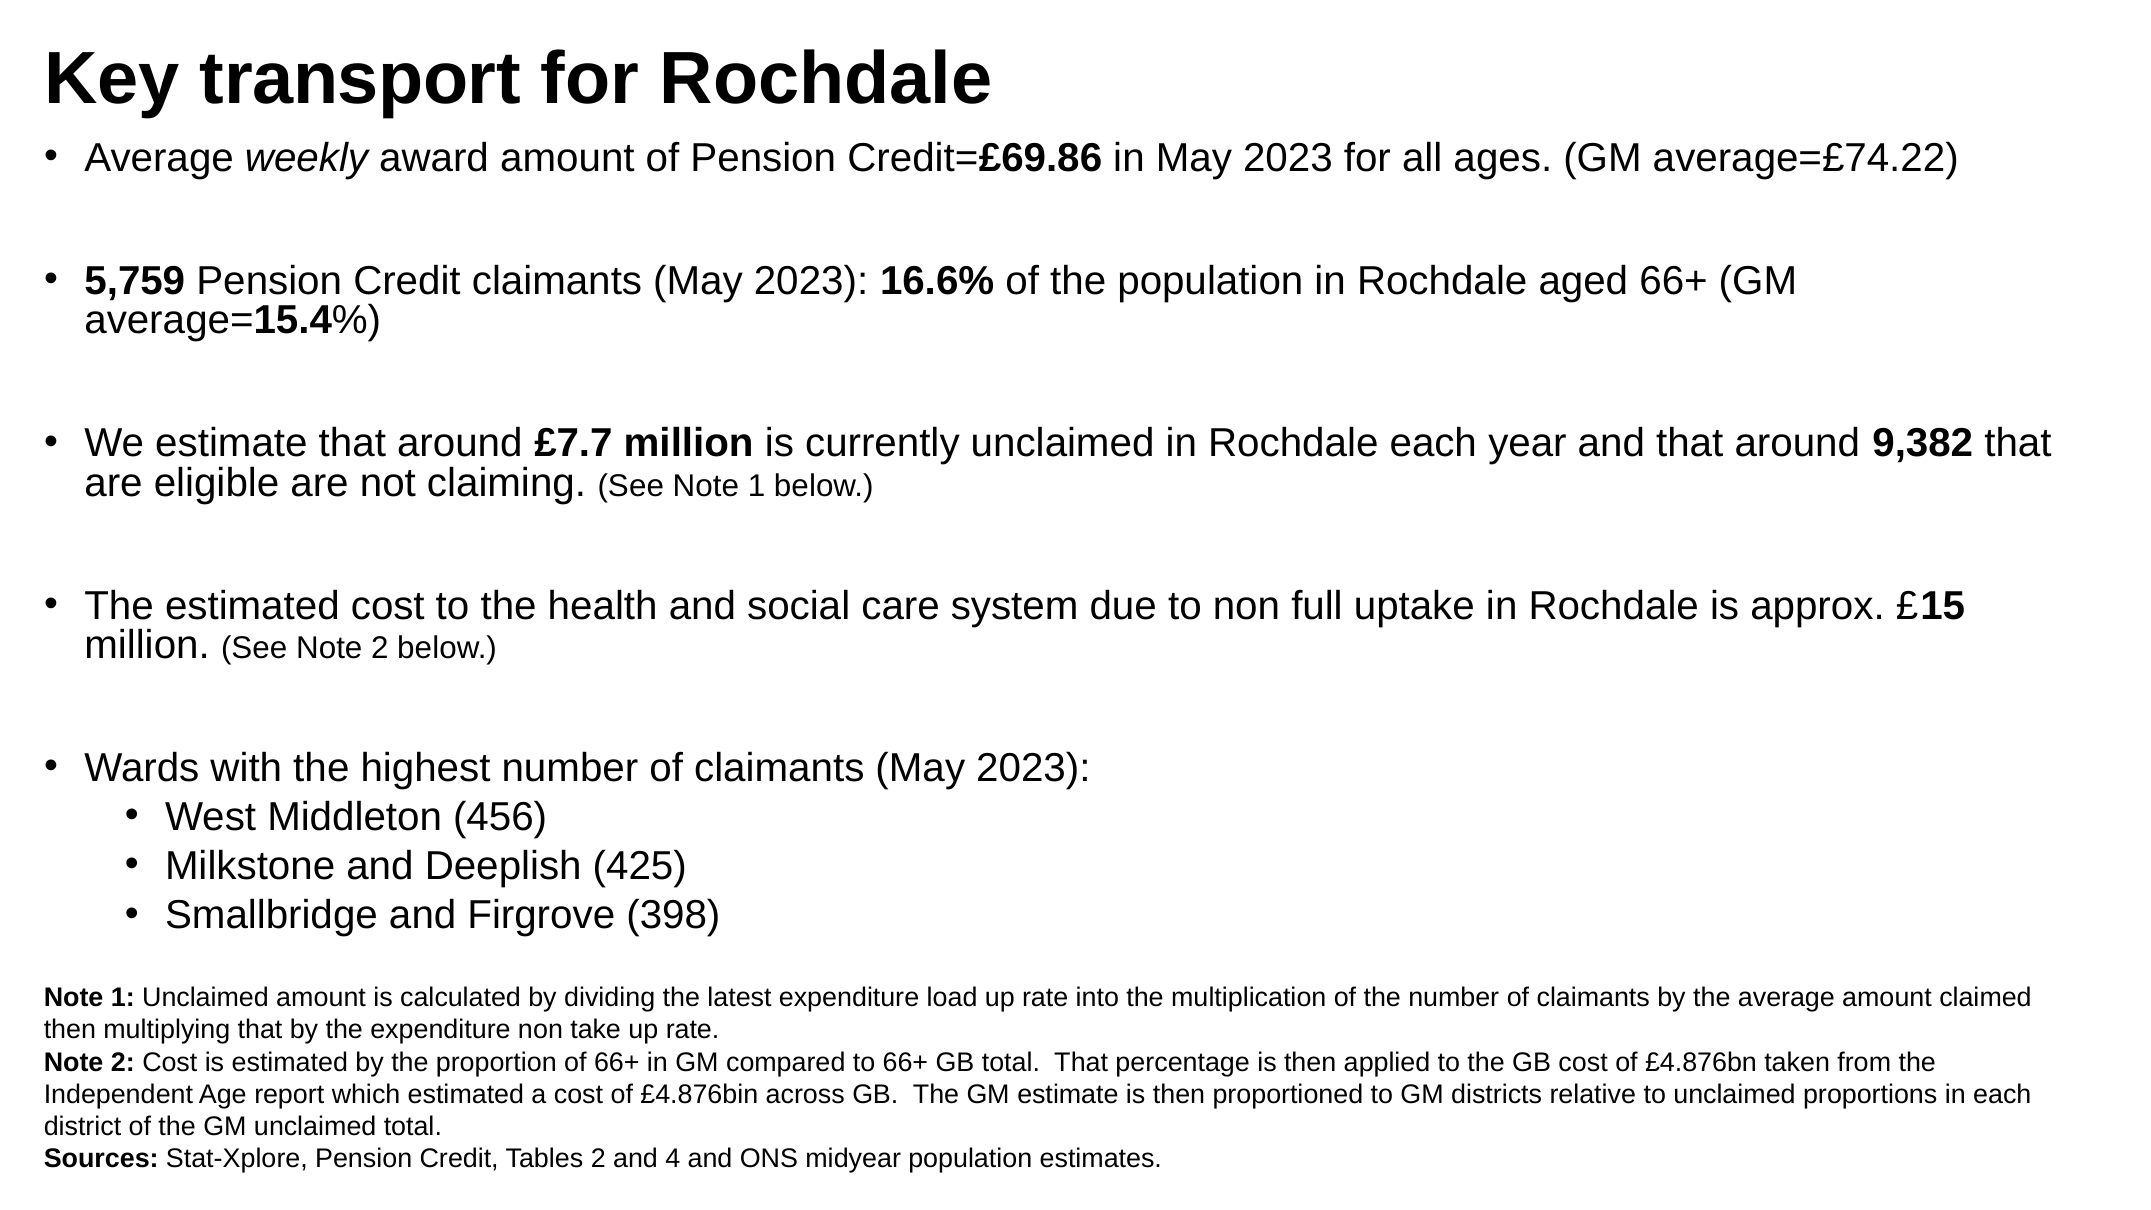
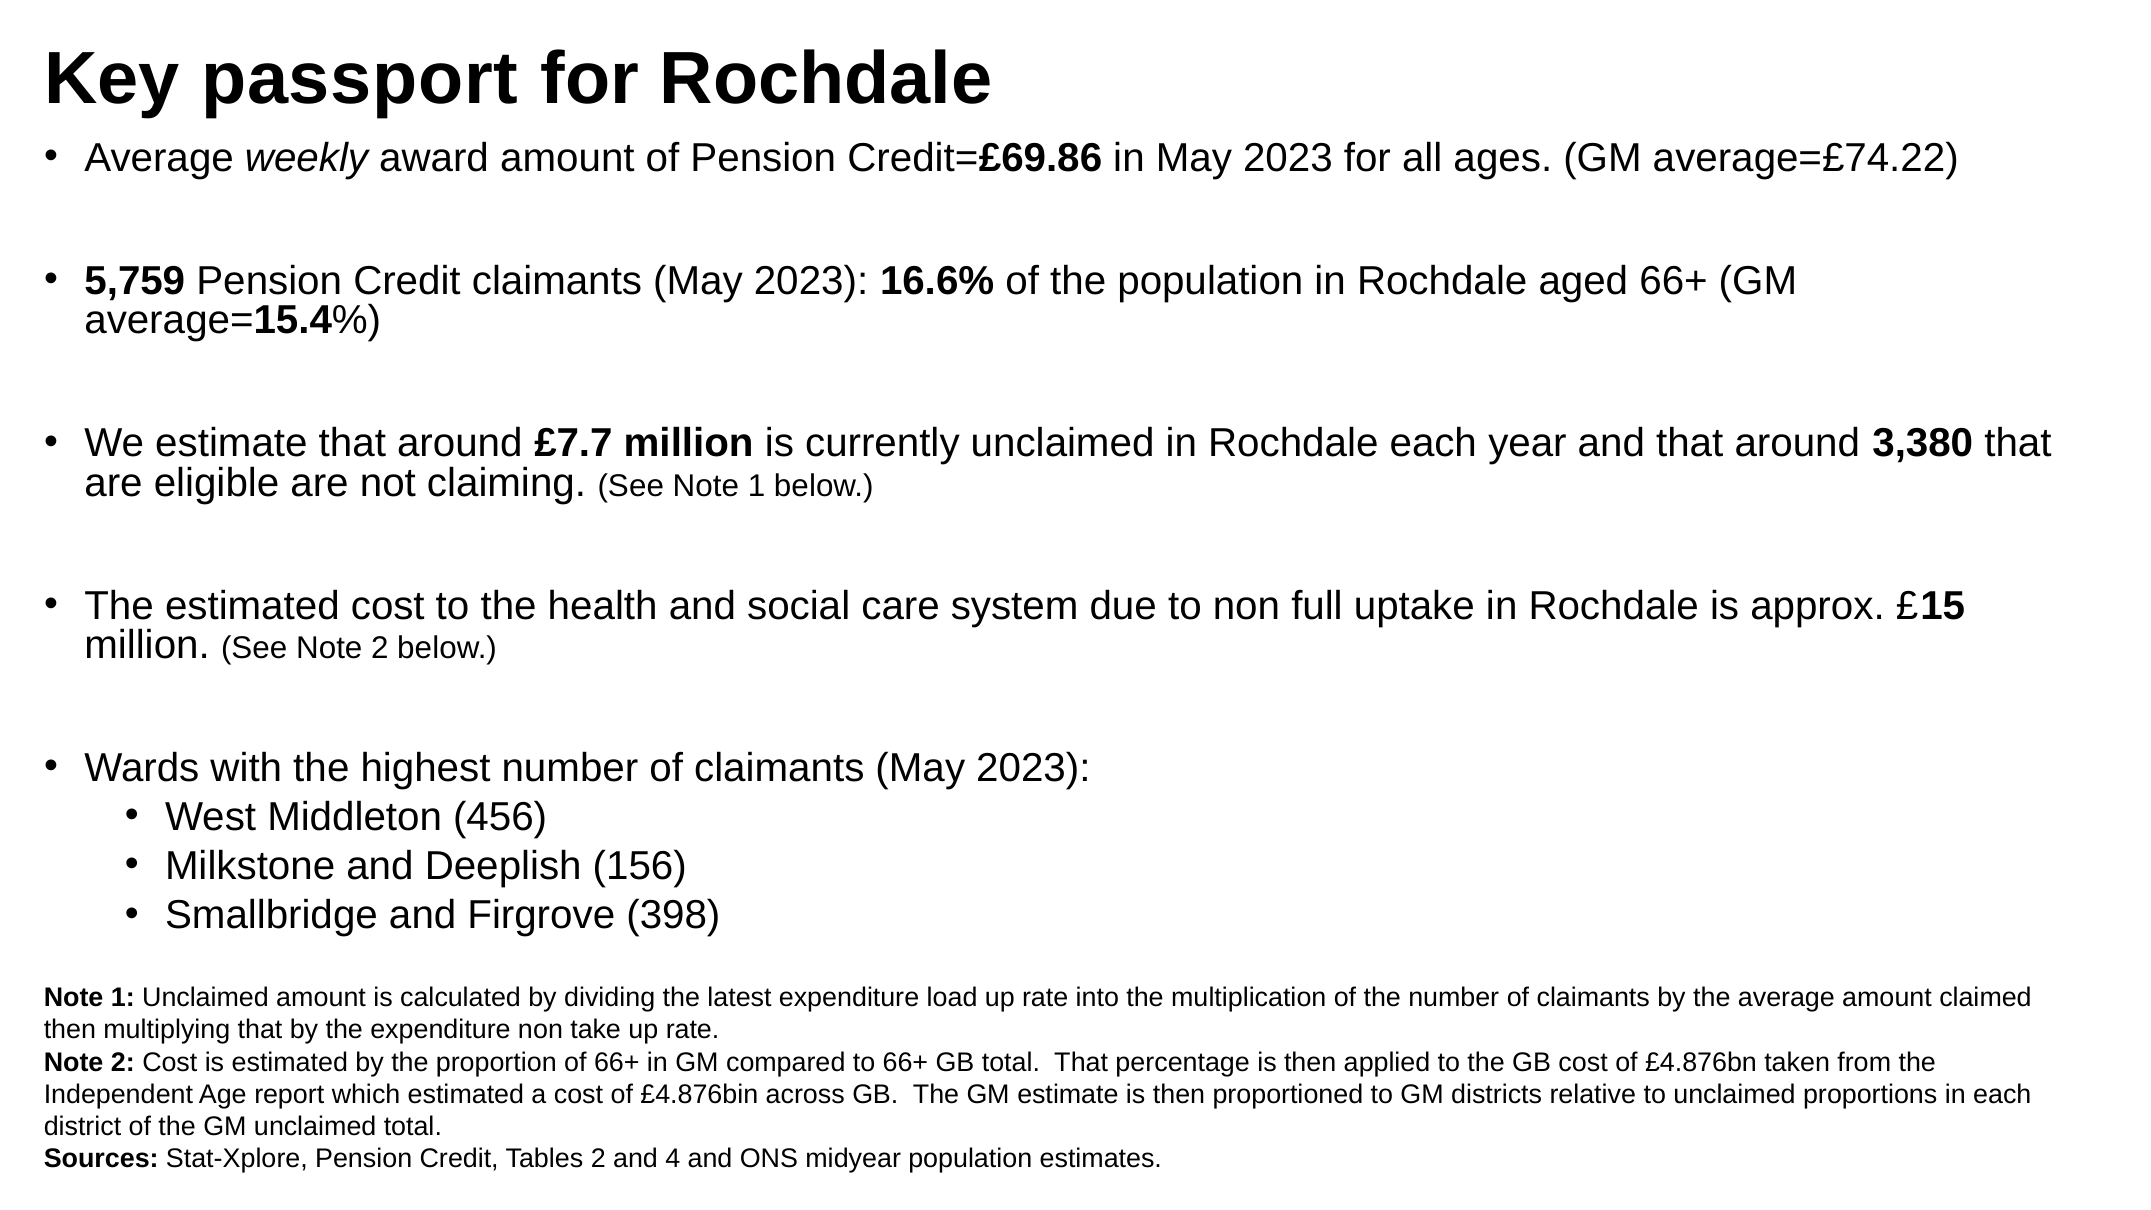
transport: transport -> passport
9,382: 9,382 -> 3,380
425: 425 -> 156
